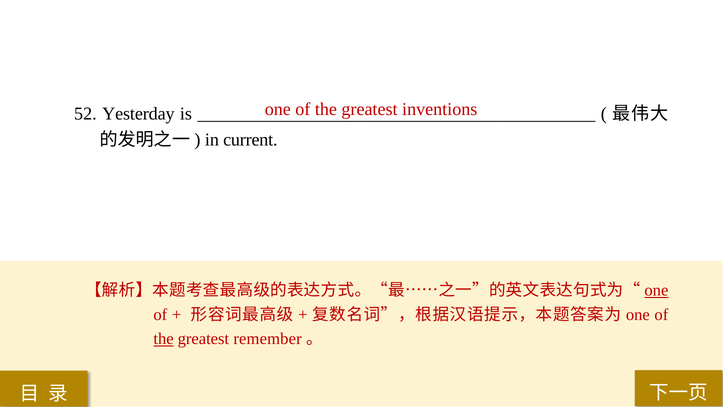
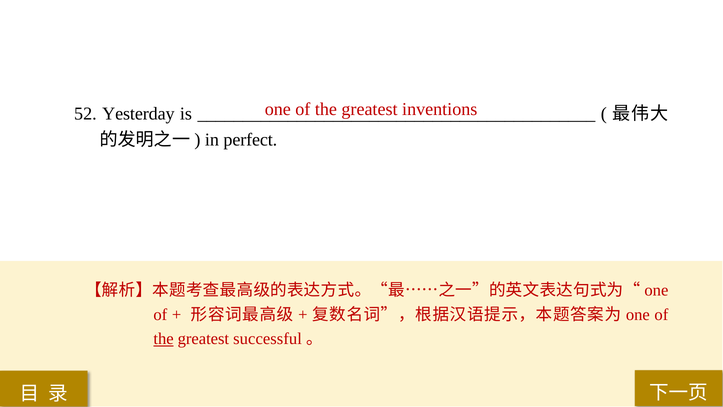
current: current -> perfect
one at (656, 290) underline: present -> none
remember: remember -> successful
